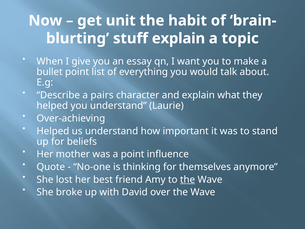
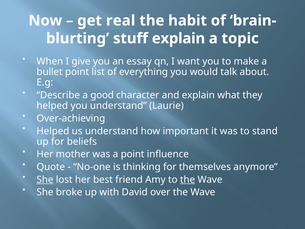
unit: unit -> real
pairs: pairs -> good
She at (45, 179) underline: none -> present
